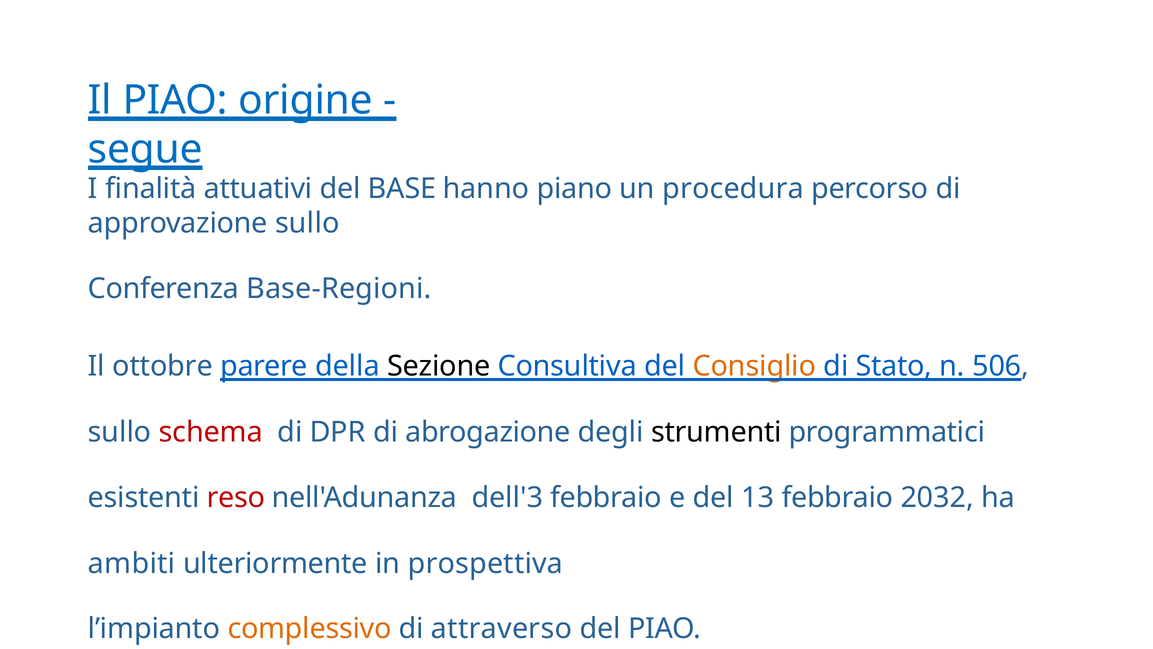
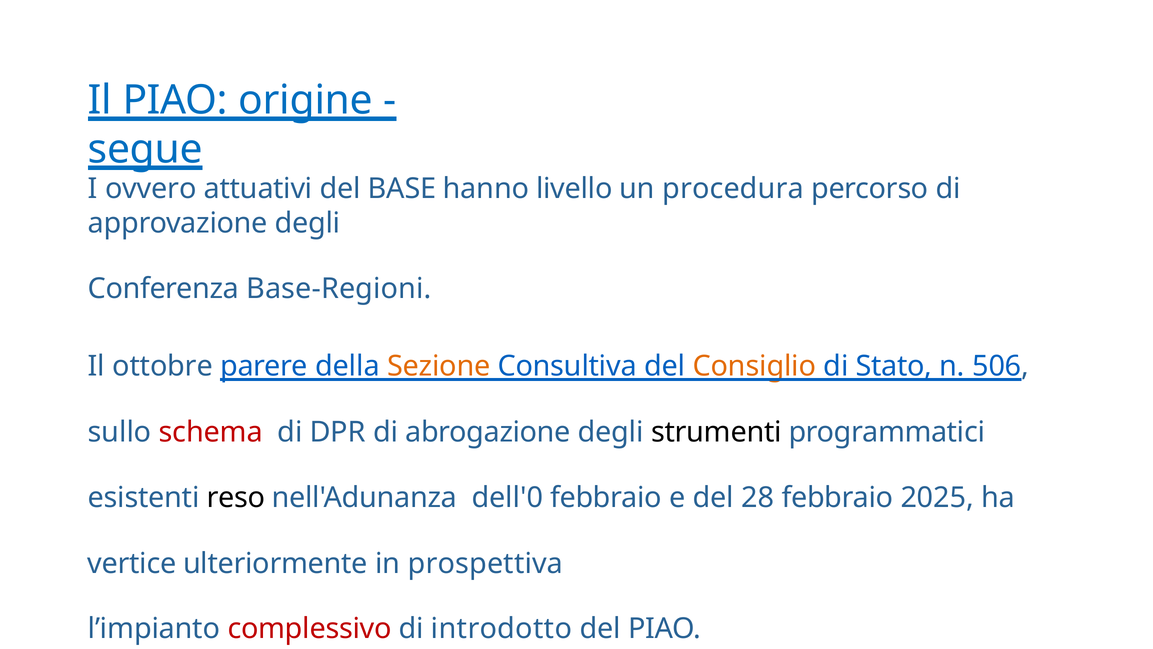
finalità: finalità -> ovvero
piano: piano -> livello
approvazione sullo: sullo -> degli
Sezione colour: black -> orange
reso colour: red -> black
dell'3: dell'3 -> dell'0
13: 13 -> 28
2032: 2032 -> 2025
ambiti: ambiti -> vertice
complessivo colour: orange -> red
attraverso: attraverso -> introdotto
